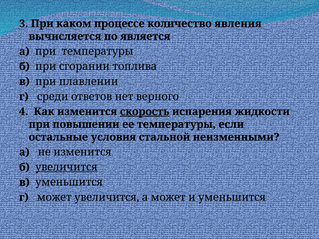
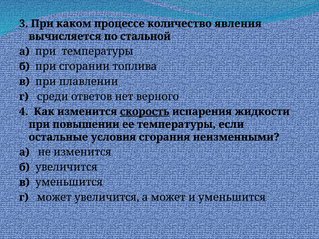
является: является -> стальной
стальной: стальной -> сгорания
увеличится at (66, 167) underline: present -> none
